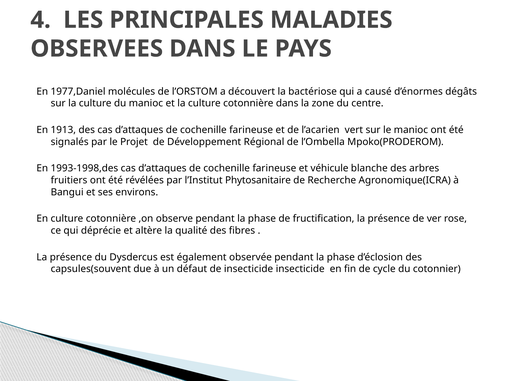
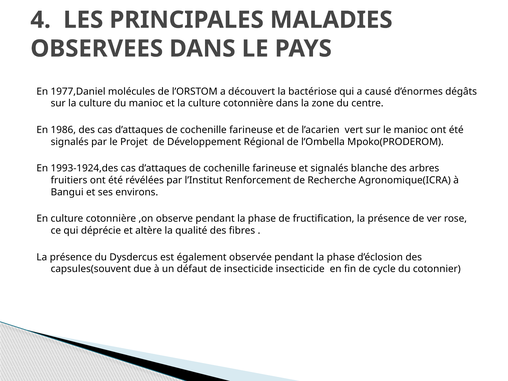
1913: 1913 -> 1986
1993-1998,des: 1993-1998,des -> 1993-1924,des
et véhicule: véhicule -> signalés
Phytosanitaire: Phytosanitaire -> Renforcement
